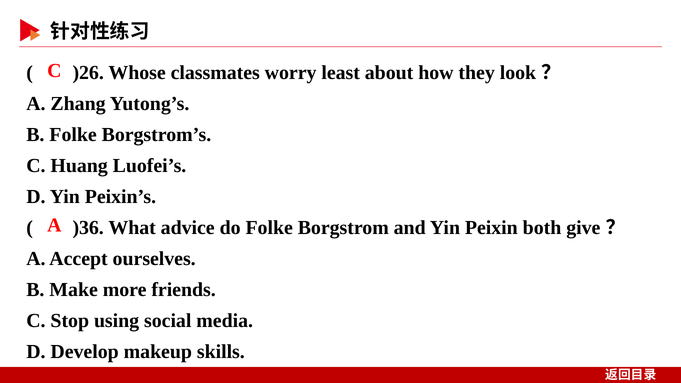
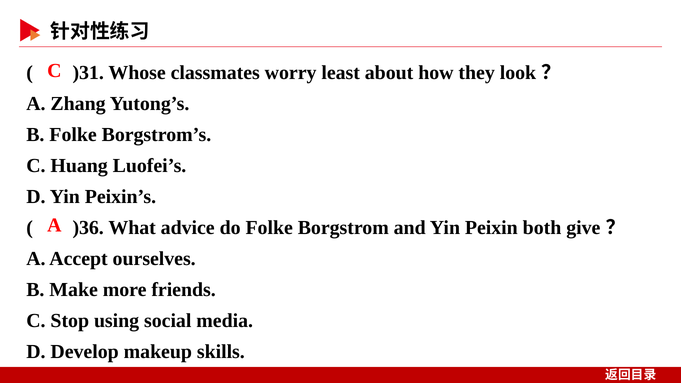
)26: )26 -> )31
